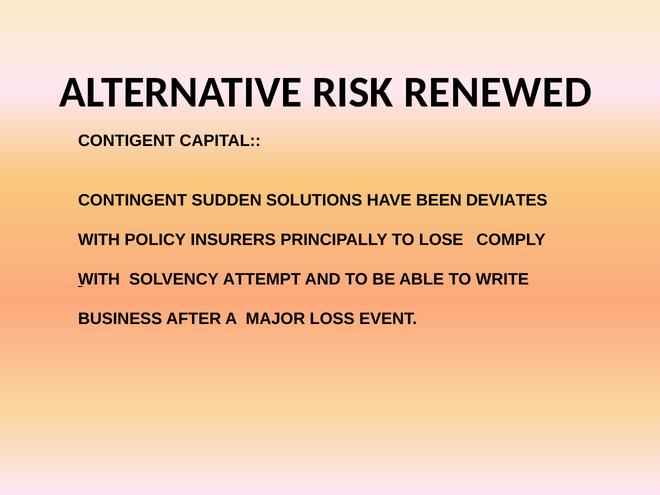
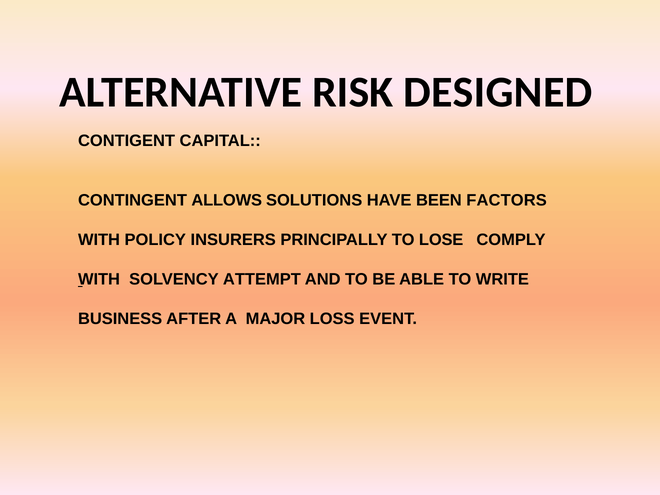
RENEWED: RENEWED -> DESIGNED
SUDDEN: SUDDEN -> ALLOWS
DEVIATES: DEVIATES -> FACTORS
